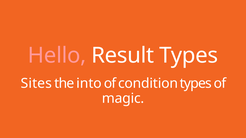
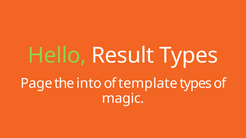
Hello colour: pink -> light green
Sites: Sites -> Page
condition: condition -> template
